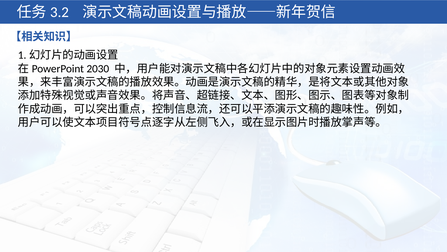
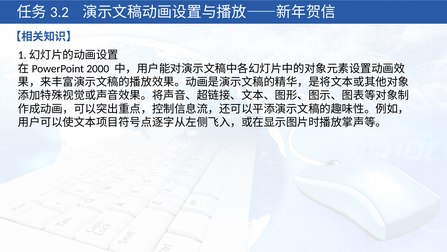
2030: 2030 -> 2000
